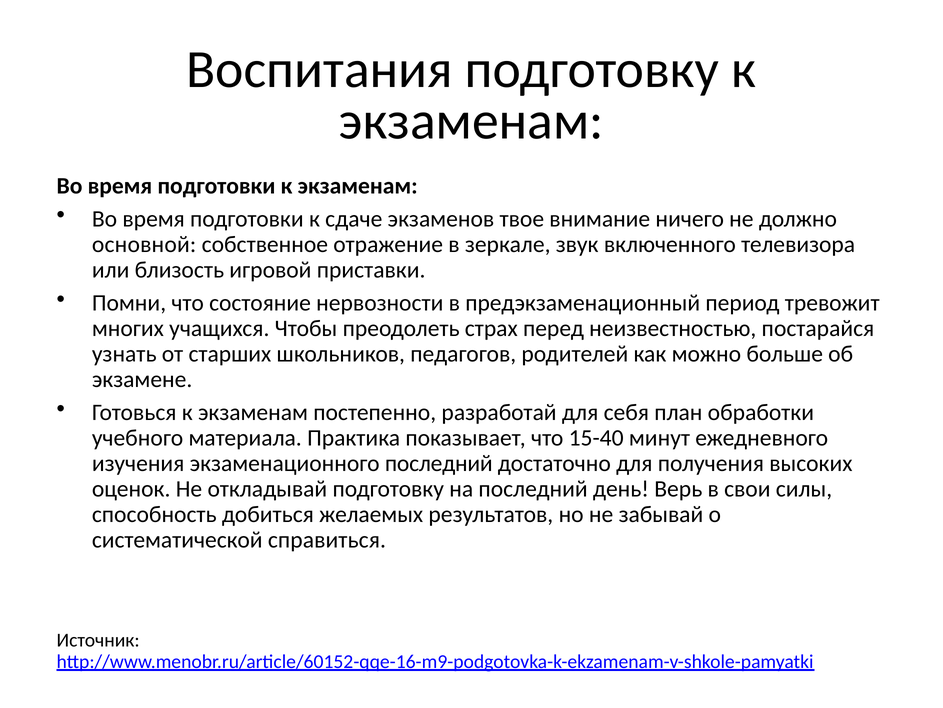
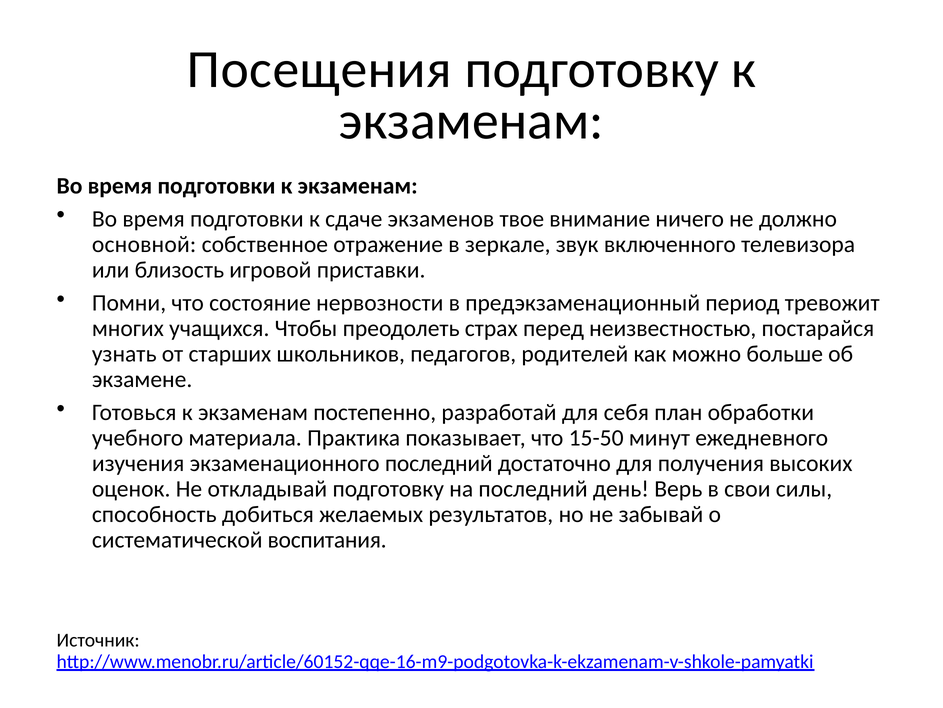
Воспитания: Воспитания -> Посещения
15-40: 15-40 -> 15-50
справиться: справиться -> воспитания
